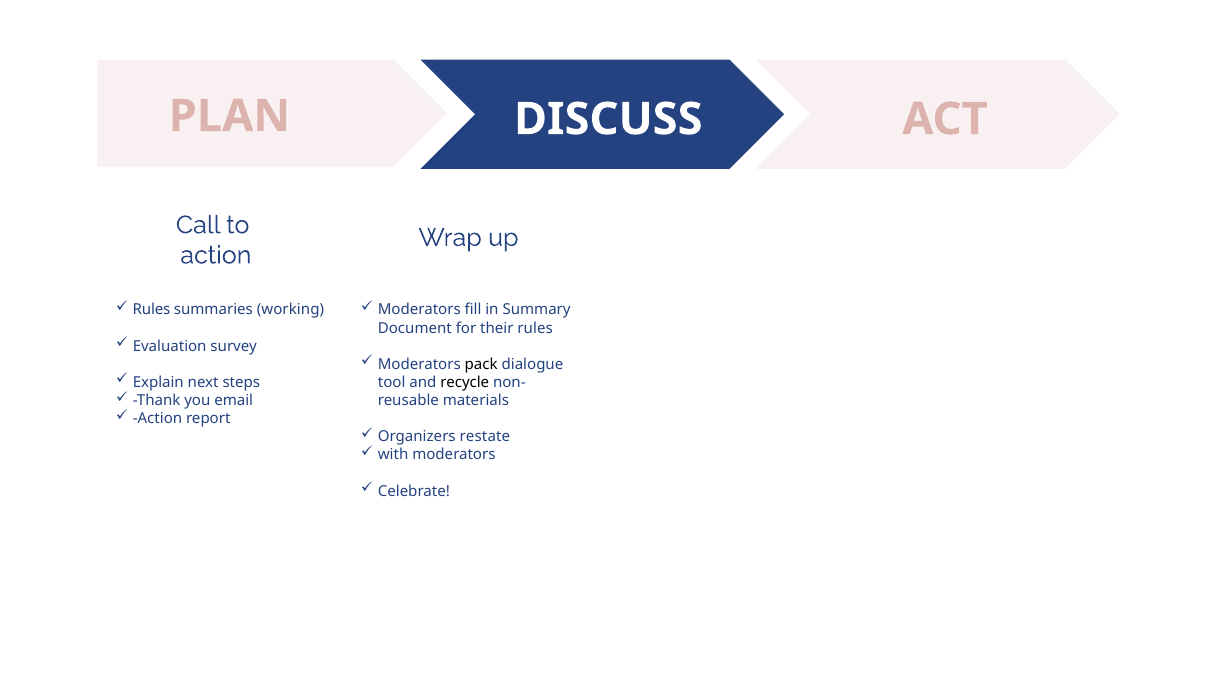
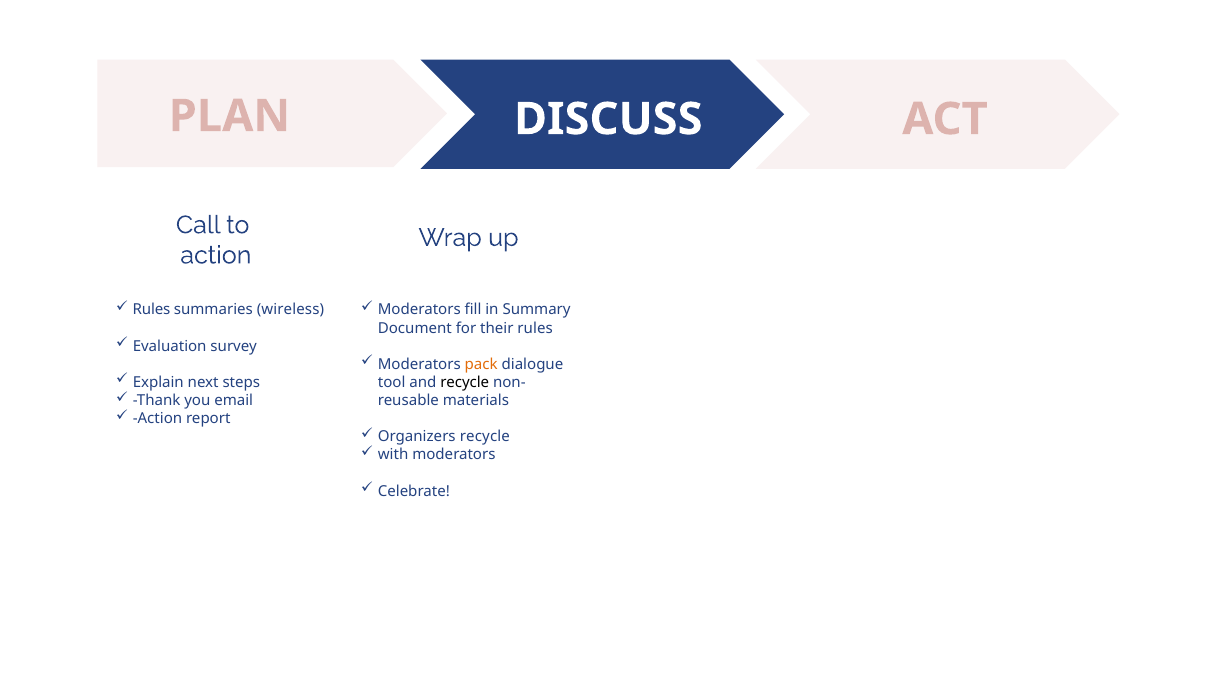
working: working -> wireless
pack colour: black -> orange
Organizers restate: restate -> recycle
